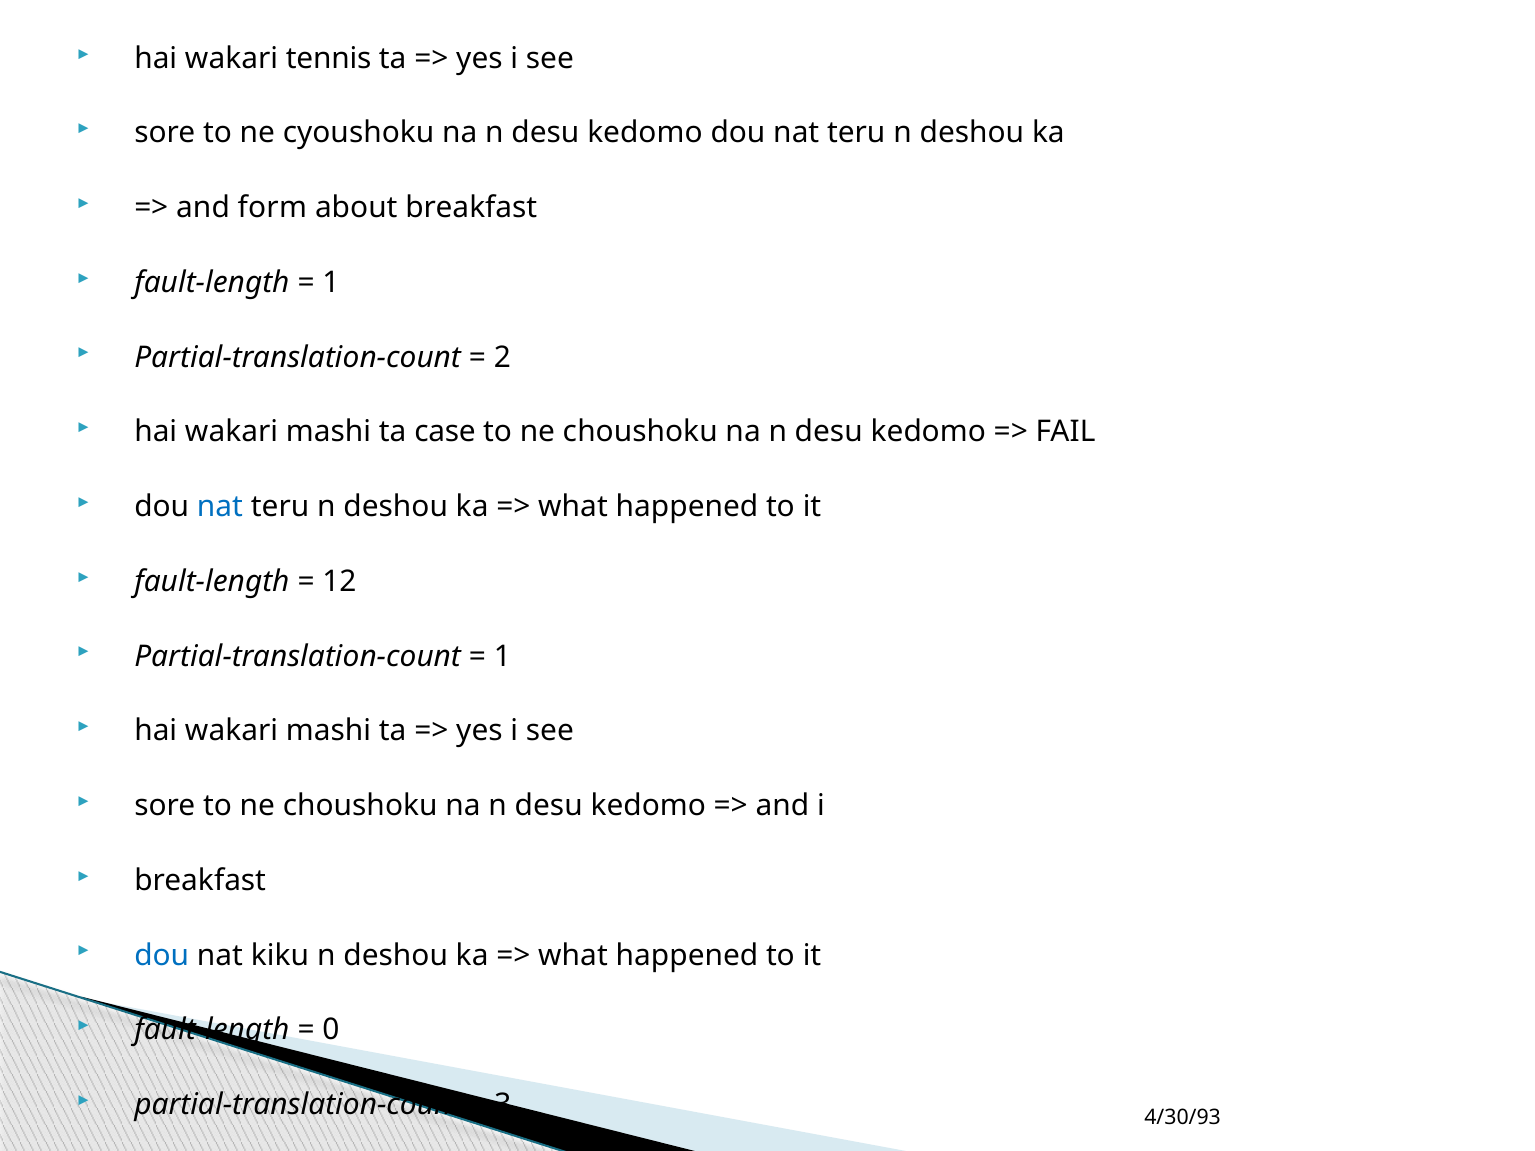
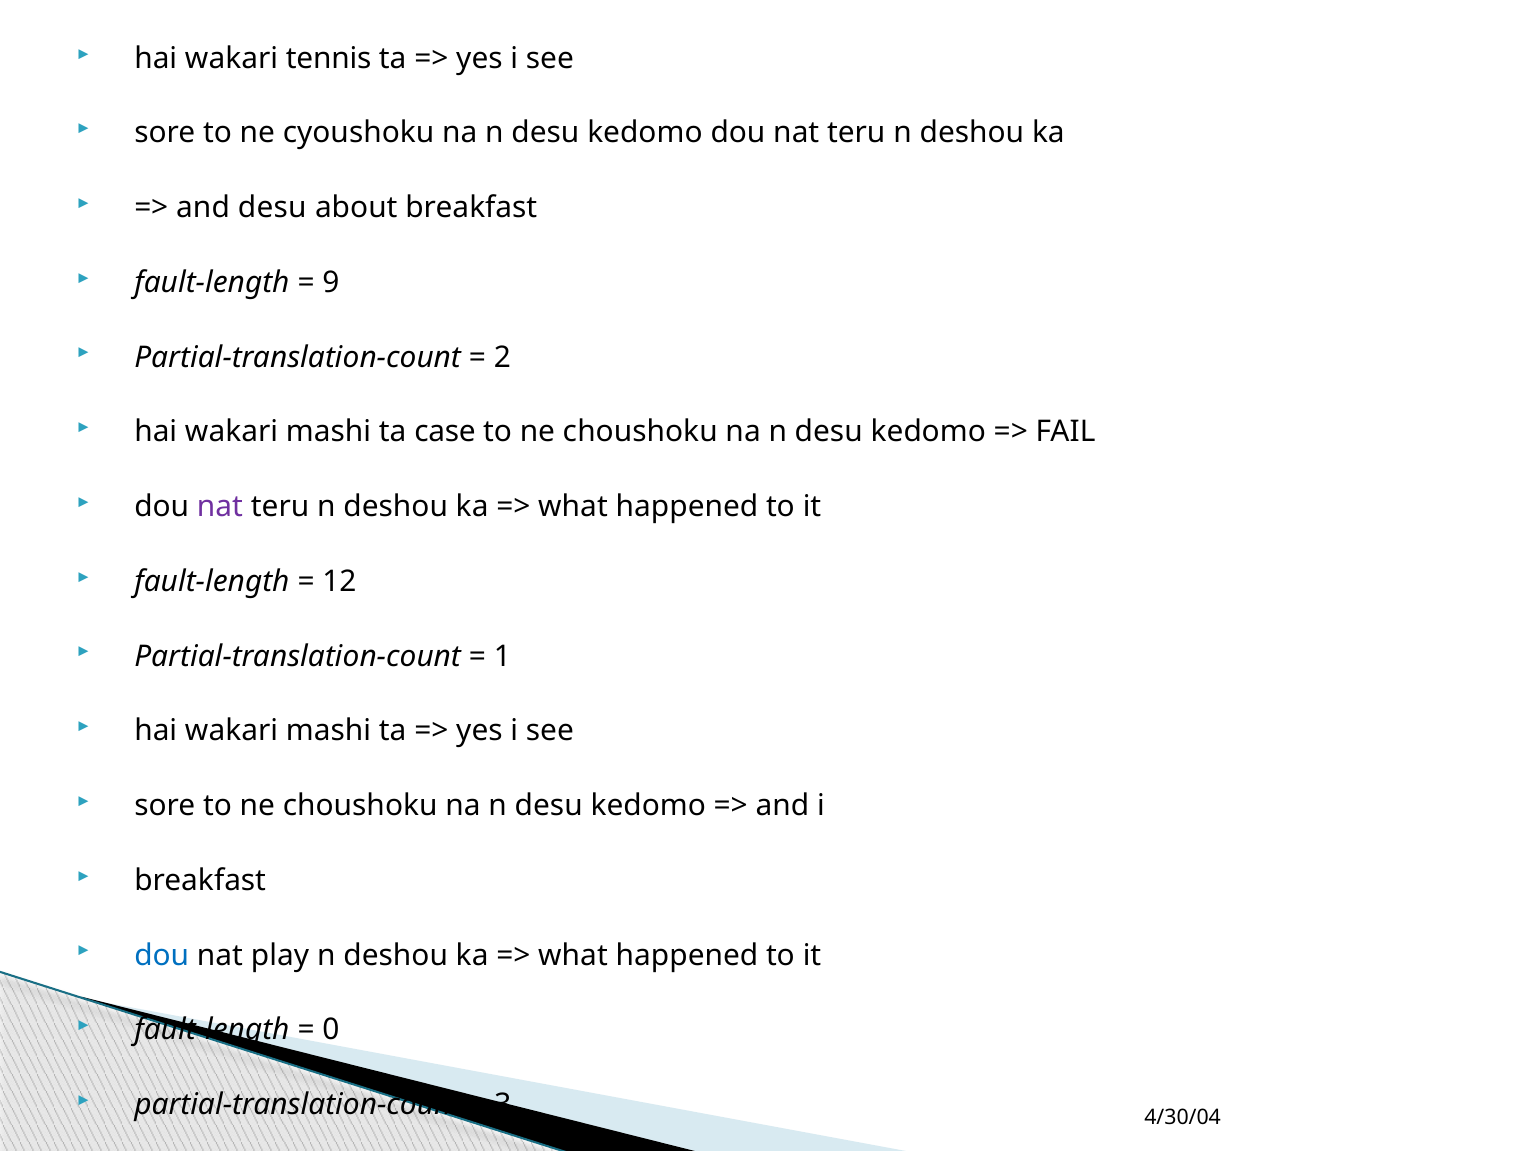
and form: form -> desu
1 at (331, 283): 1 -> 9
nat at (220, 507) colour: blue -> purple
kiku: kiku -> play
4/30/93: 4/30/93 -> 4/30/04
